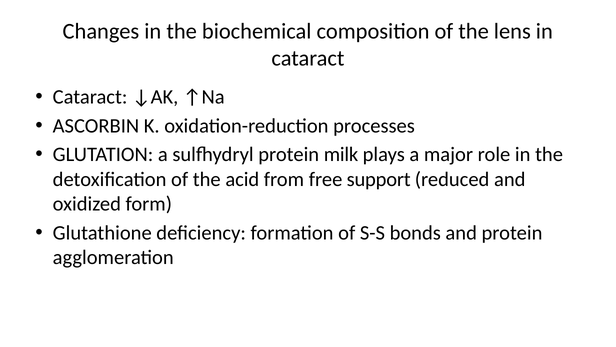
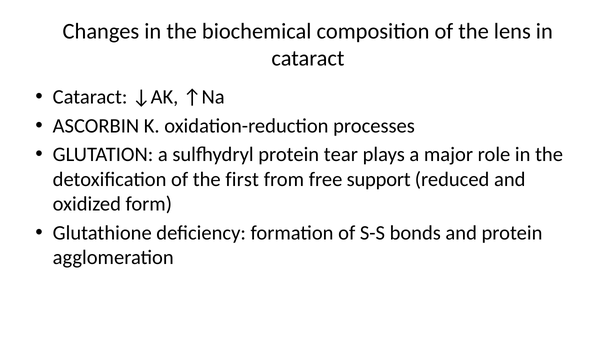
milk: milk -> tear
acid: acid -> first
